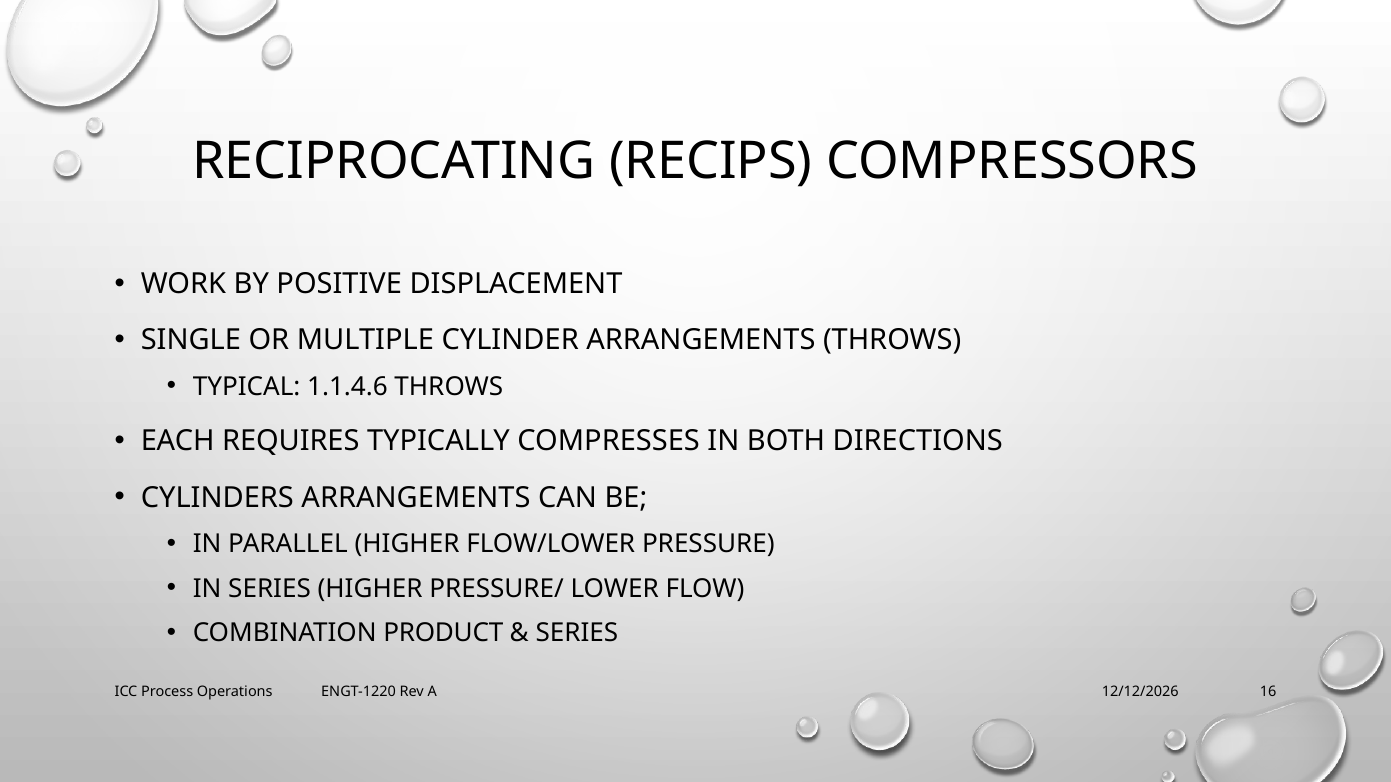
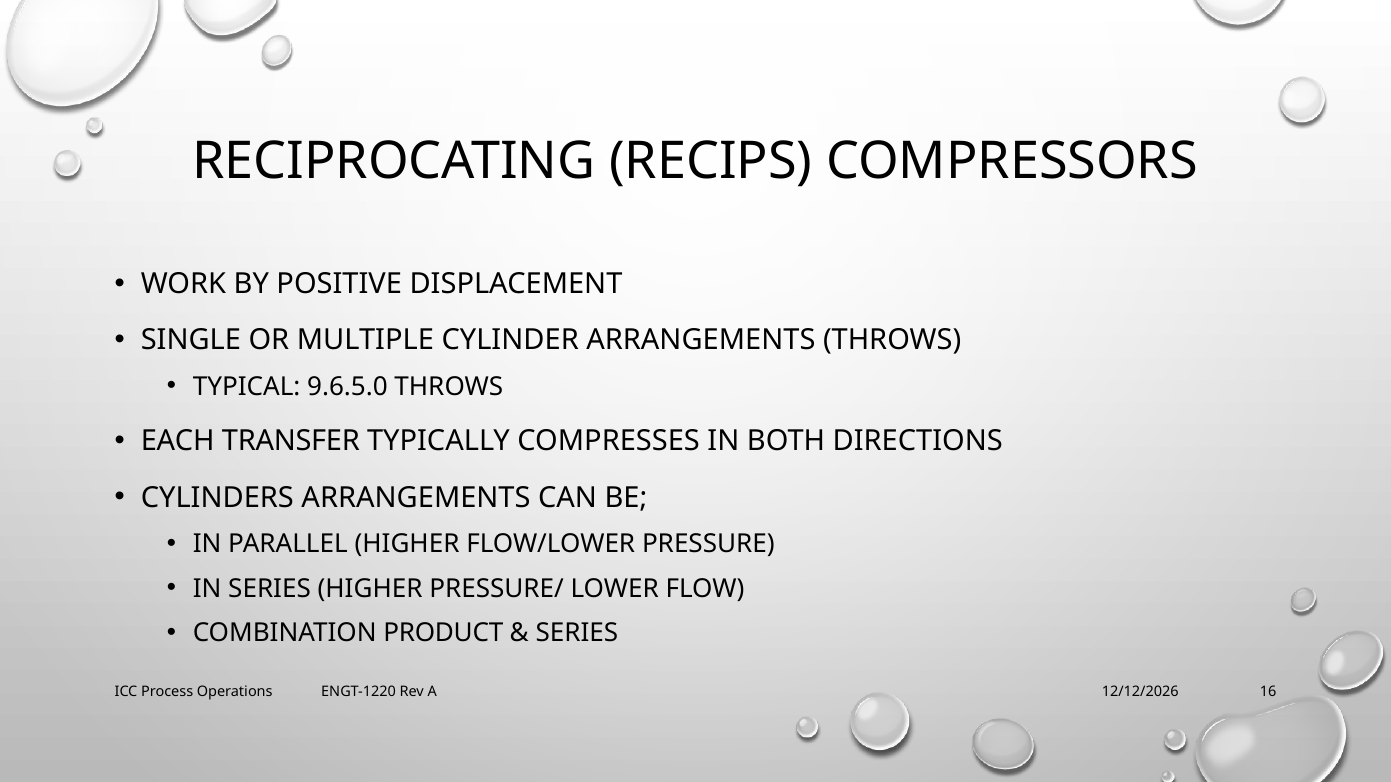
1.1.4.6: 1.1.4.6 -> 9.6.5.0
REQUIRES: REQUIRES -> TRANSFER
